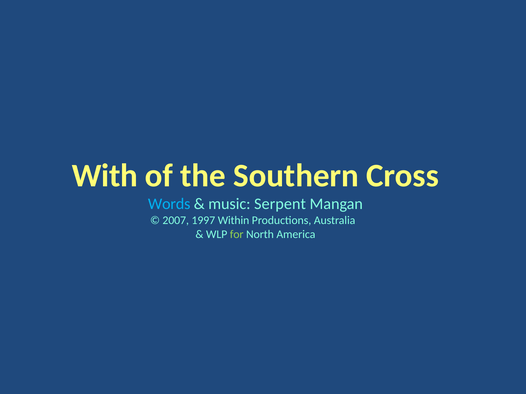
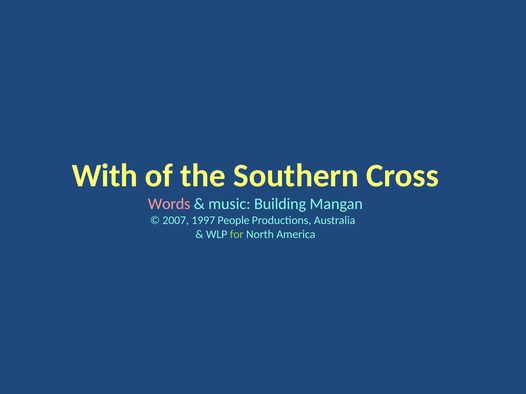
Words colour: light blue -> pink
Serpent: Serpent -> Building
Within: Within -> People
